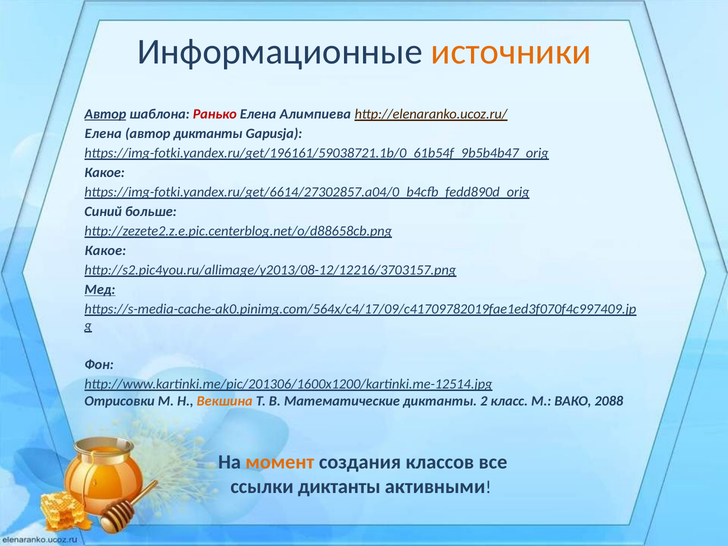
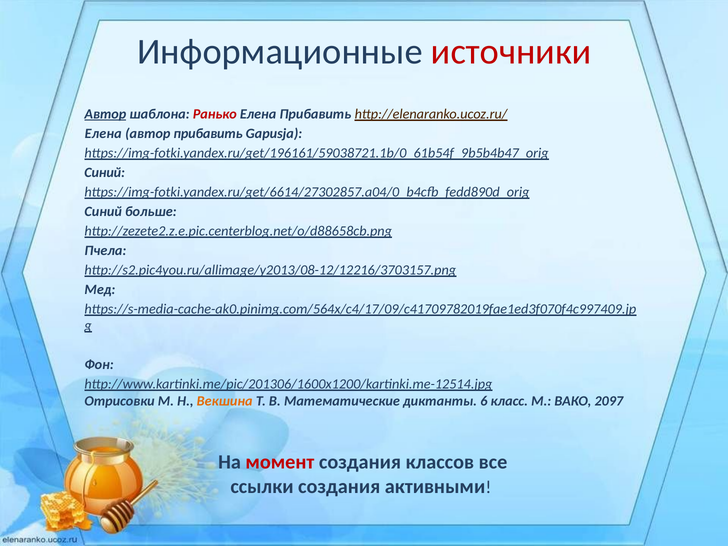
источники colour: orange -> red
Елена Алимпиева: Алимпиева -> Прибавить
автор диктанты: диктанты -> прибавить
Какое at (105, 173): Какое -> Синий
Какое at (105, 251): Какое -> Пчела
Мед underline: present -> none
2: 2 -> 6
2088: 2088 -> 2097
момент colour: orange -> red
ссылки диктанты: диктанты -> создания
